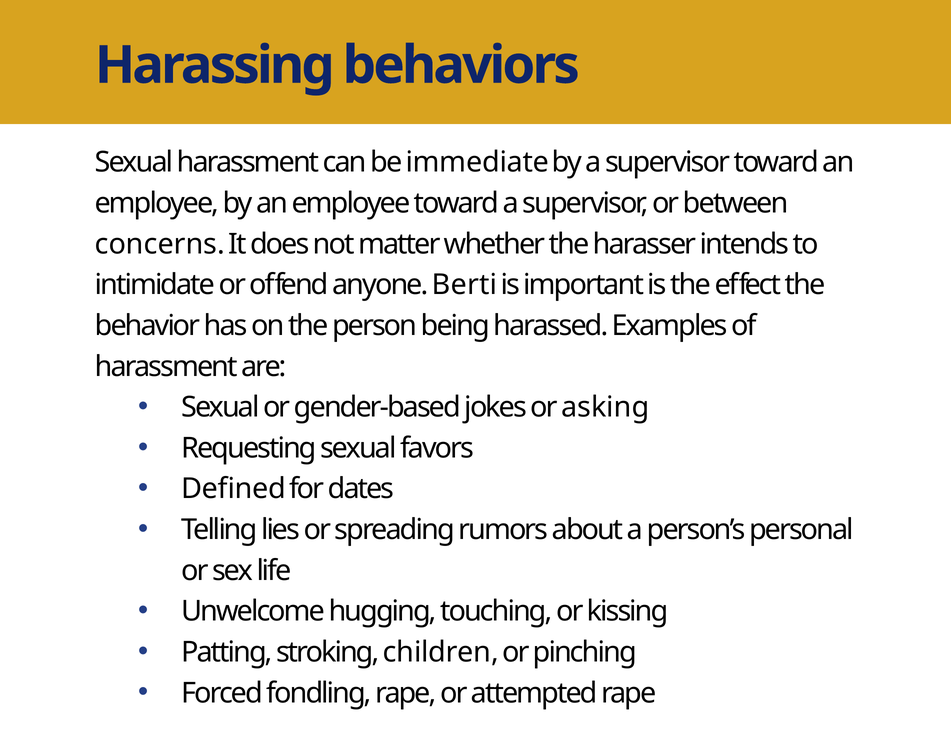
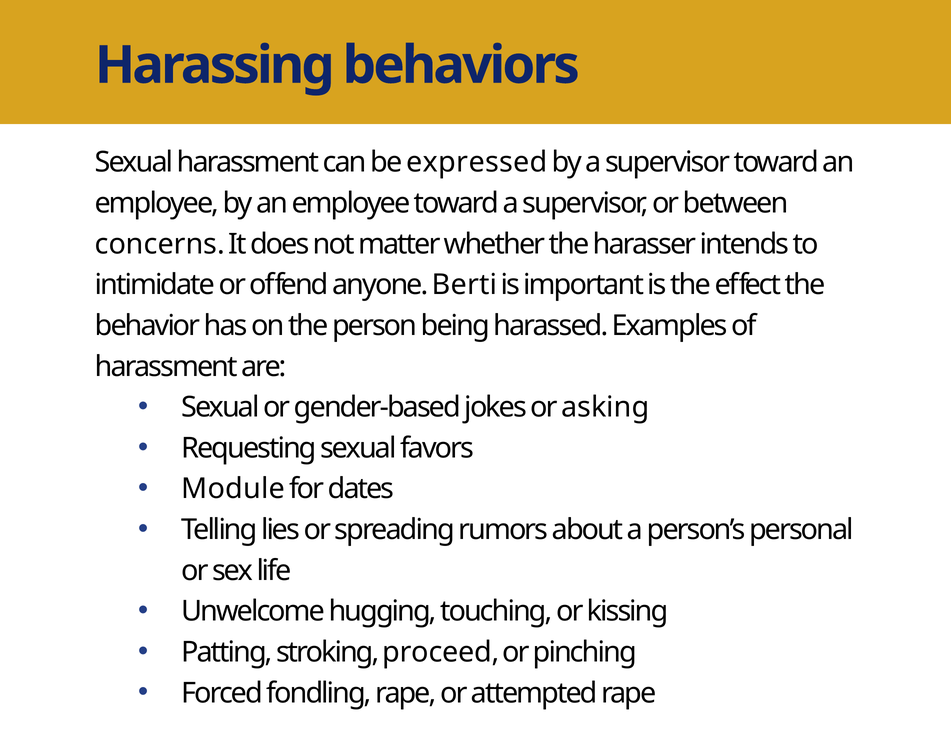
immediate: immediate -> expressed
Defined: Defined -> Module
children: children -> proceed
